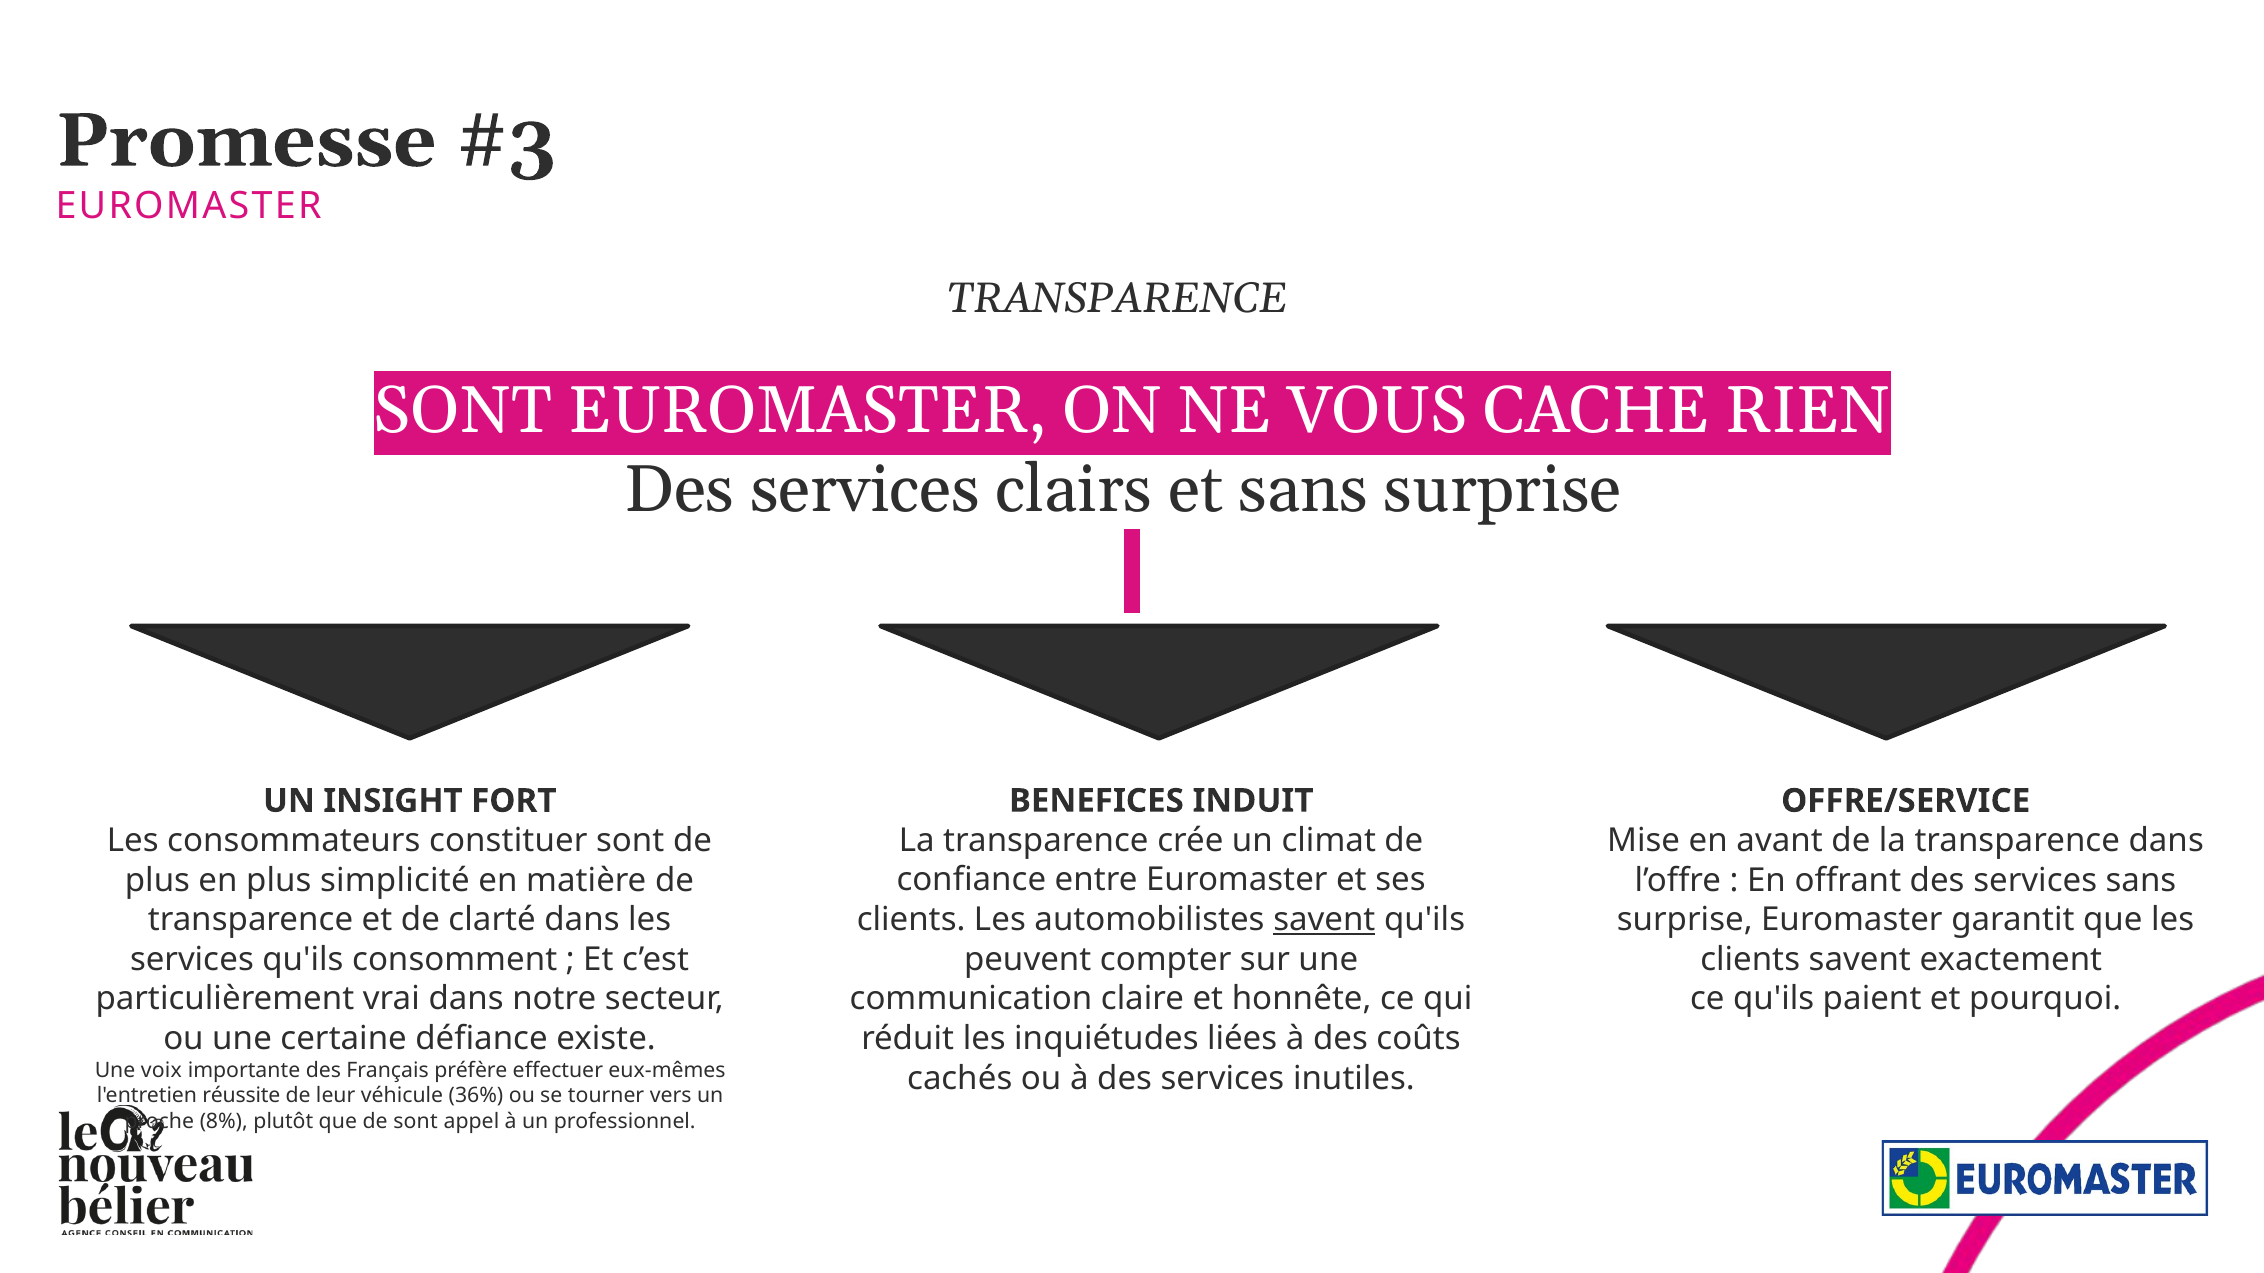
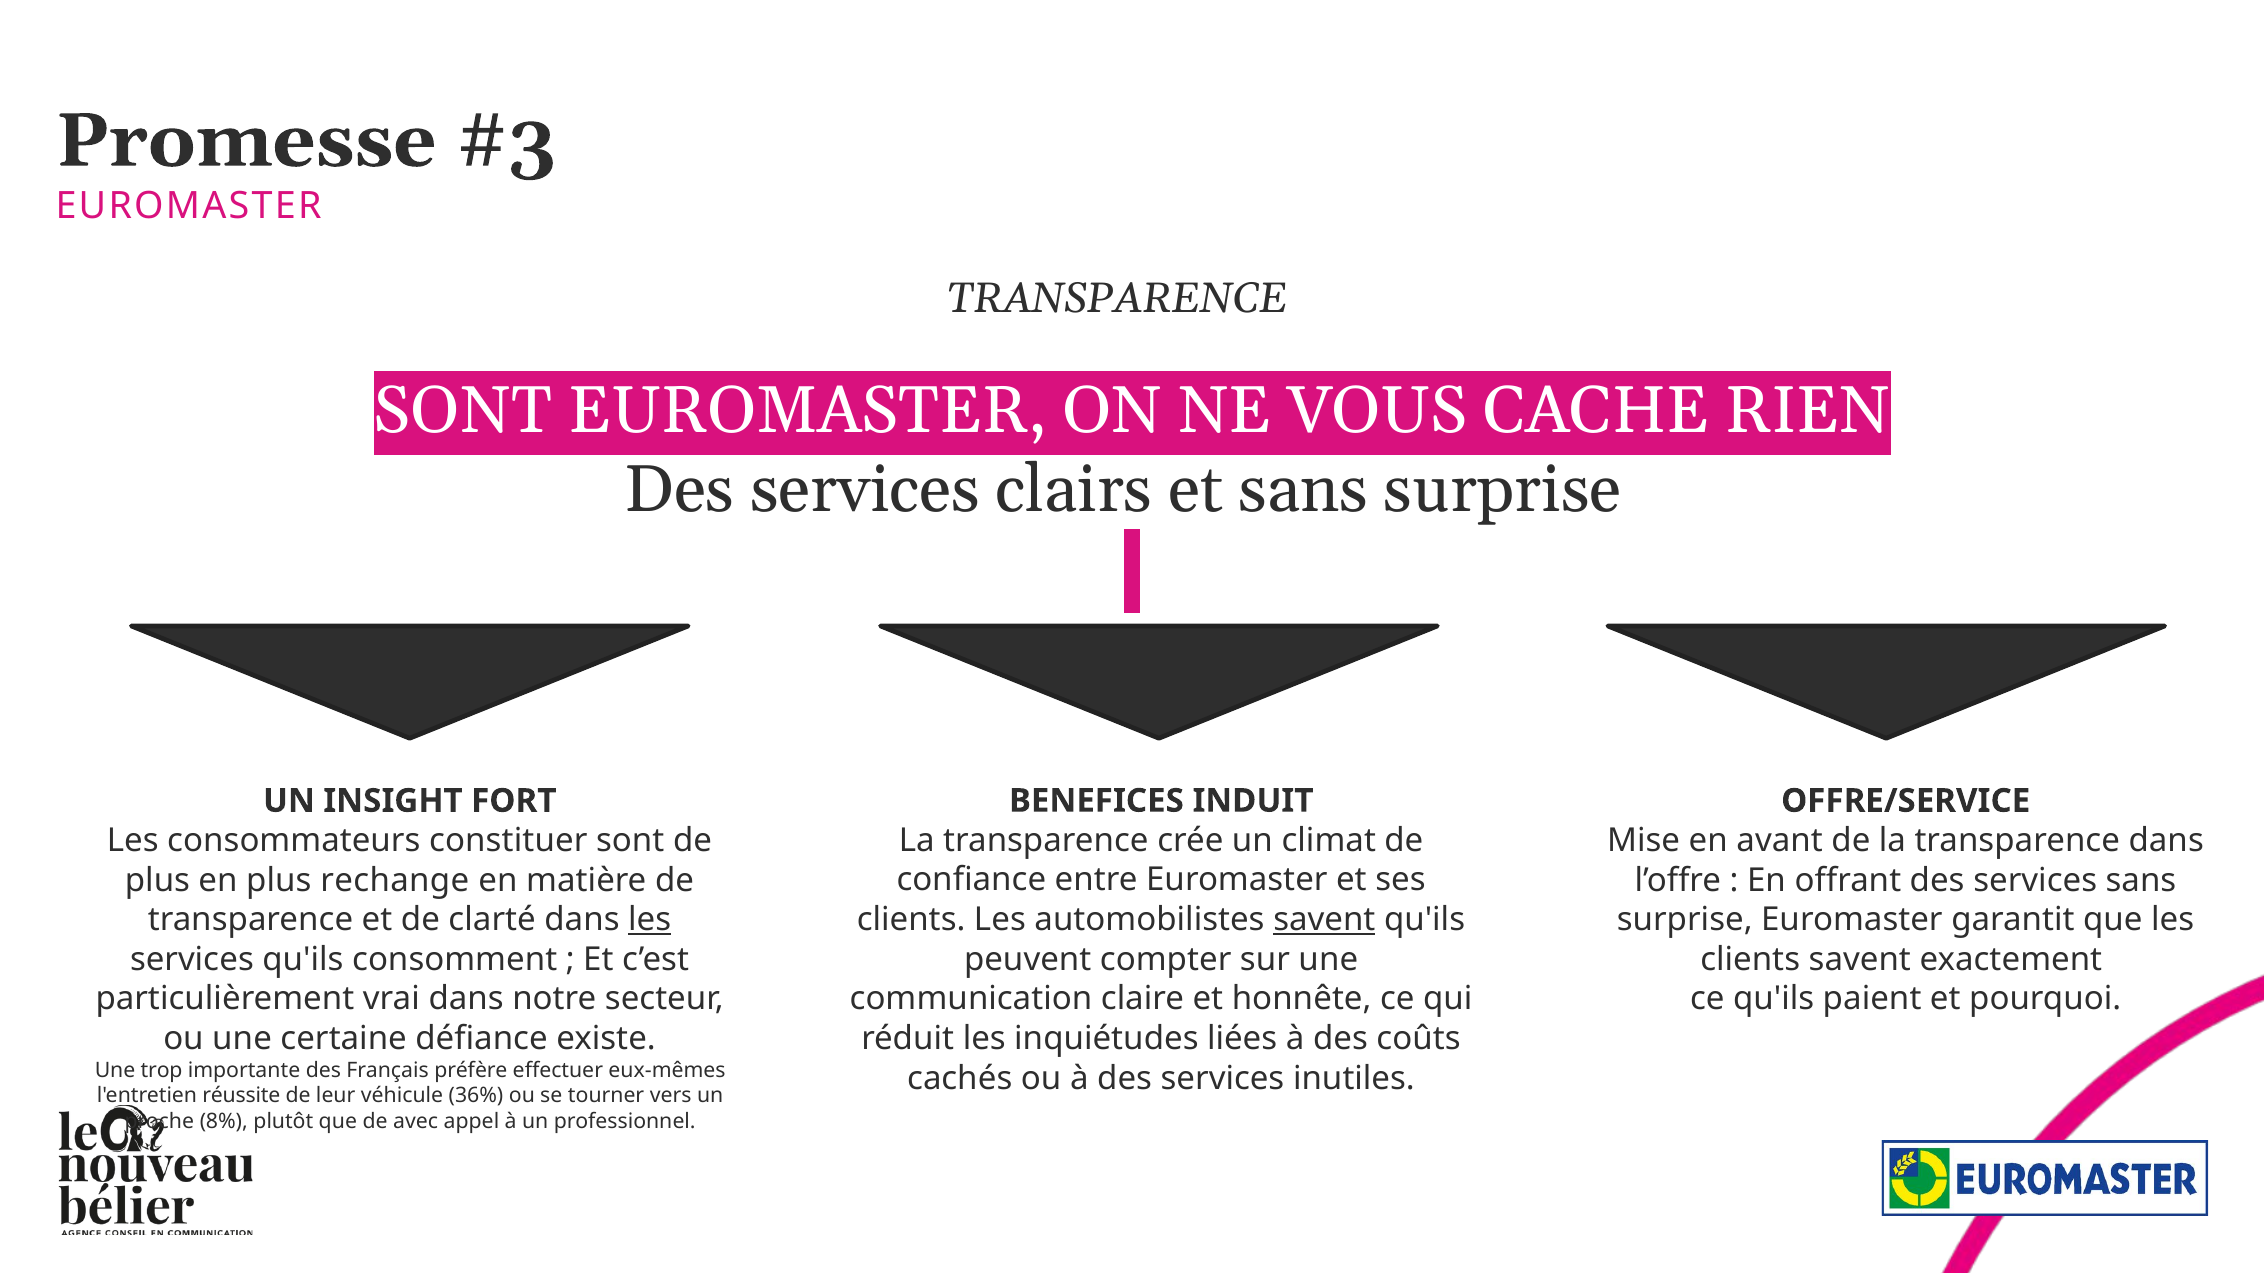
simplicité: simplicité -> rechange
les at (650, 920) underline: none -> present
voix: voix -> trop
de sont: sont -> avec
